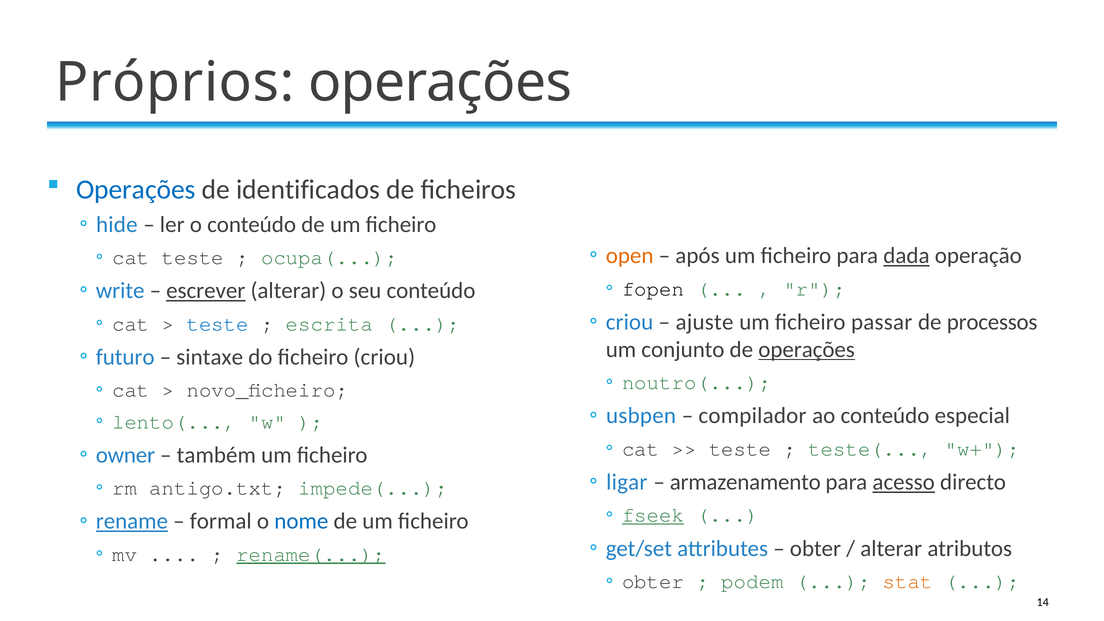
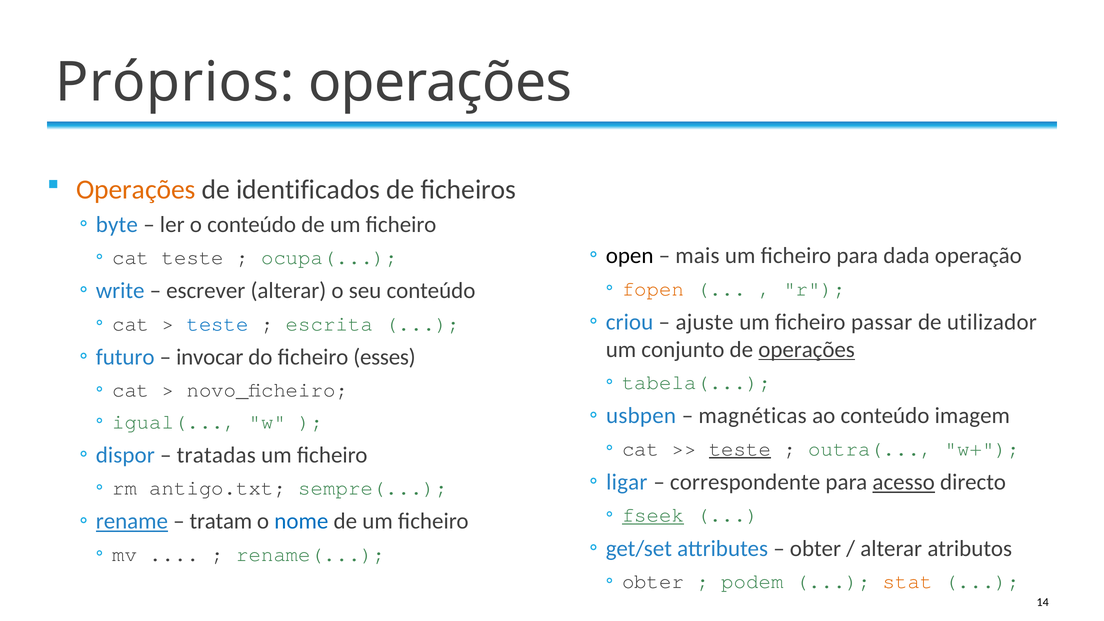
Operações at (136, 190) colour: blue -> orange
hide: hide -> byte
open colour: orange -> black
após: após -> mais
dada underline: present -> none
fopen colour: black -> orange
escrever underline: present -> none
processos: processos -> utilizador
sintaxe: sintaxe -> invocar
ficheiro criou: criou -> esses
noutro(: noutro( -> tabela(
compilador: compilador -> magnéticas
especial: especial -> imagem
lento(: lento( -> igual(
teste at (740, 449) underline: none -> present
teste(: teste( -> outra(
owner: owner -> dispor
também: também -> tratadas
armazenamento: armazenamento -> correspondente
impede(: impede( -> sempre(
formal: formal -> tratam
rename( underline: present -> none
